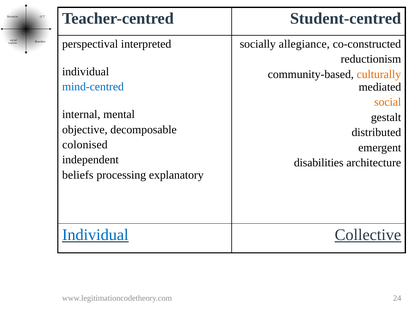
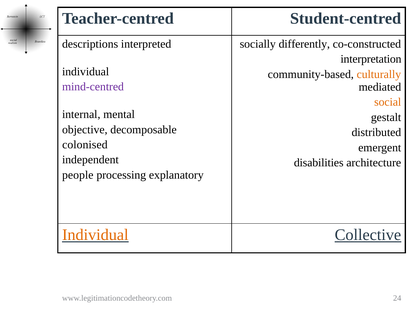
perspectival: perspectival -> descriptions
allegiance: allegiance -> differently
reductionism: reductionism -> interpretation
mind-centred colour: blue -> purple
beliefs: beliefs -> people
Individual at (95, 235) colour: blue -> orange
